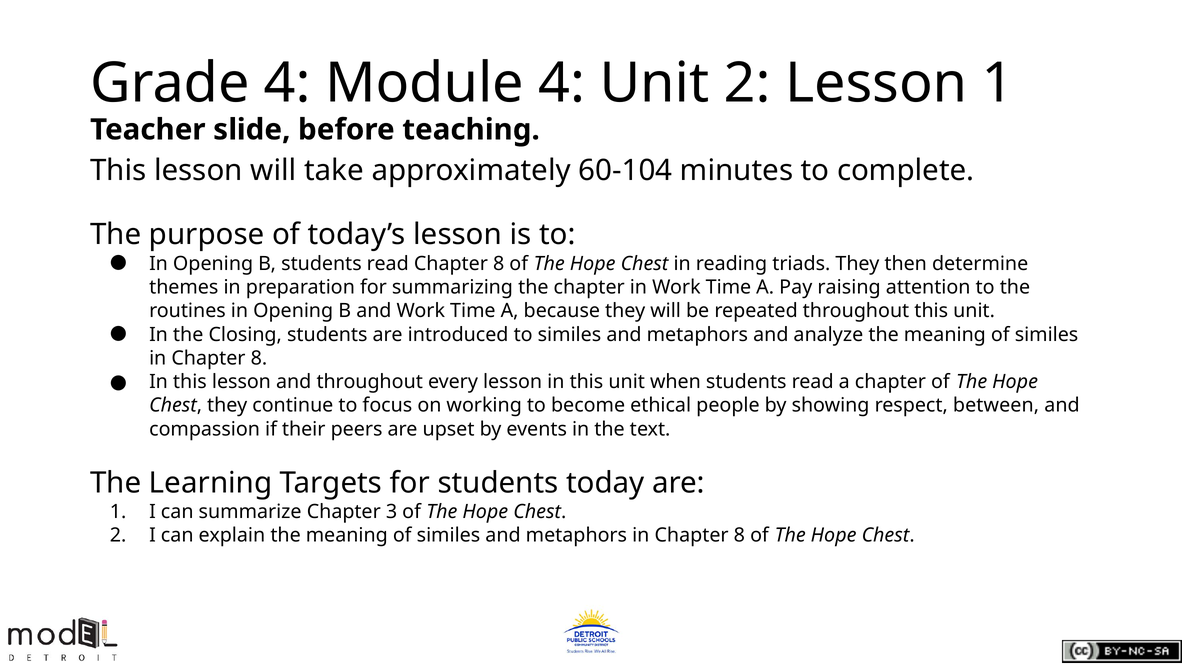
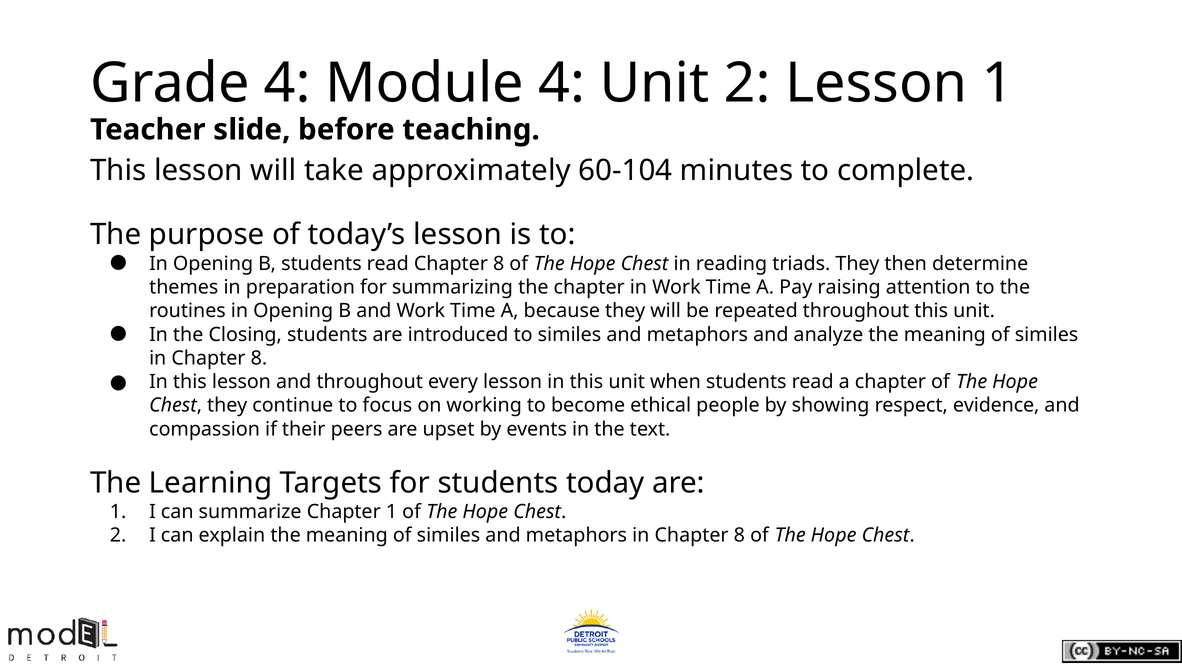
between: between -> evidence
Chapter 3: 3 -> 1
